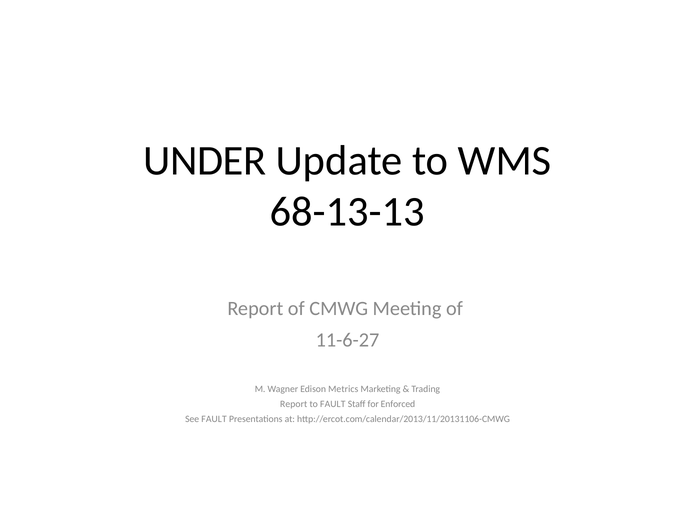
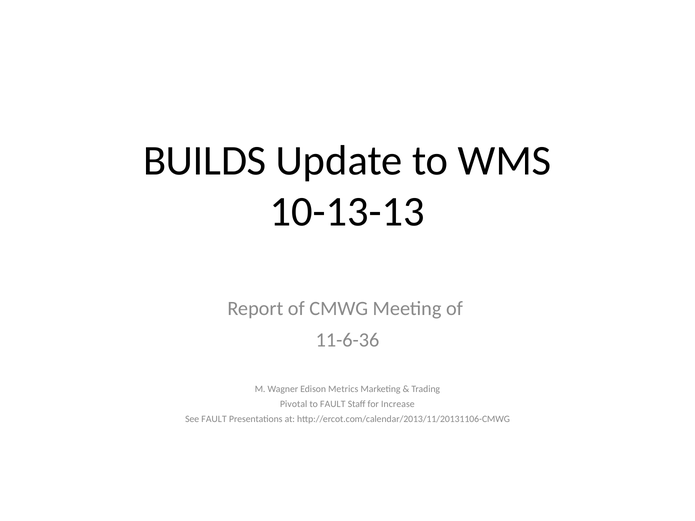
UNDER: UNDER -> BUILDS
68-13-13: 68-13-13 -> 10-13-13
11-6-27: 11-6-27 -> 11-6-36
Report at (294, 404): Report -> Pivotal
Enforced: Enforced -> Increase
